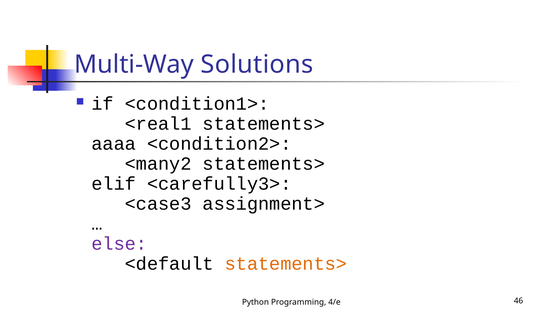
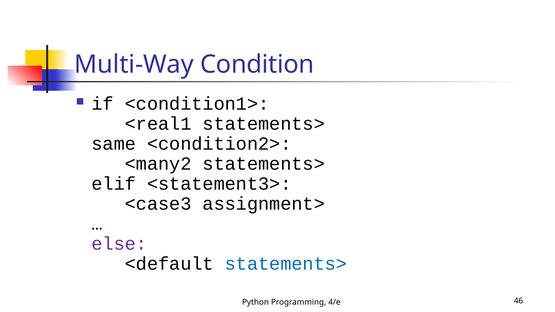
Solutions: Solutions -> Condition
aaaa: aaaa -> same
<carefully3>: <carefully3> -> <statement3>
statements> at (286, 264) colour: orange -> blue
